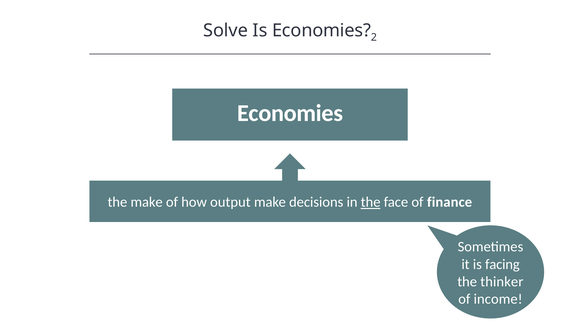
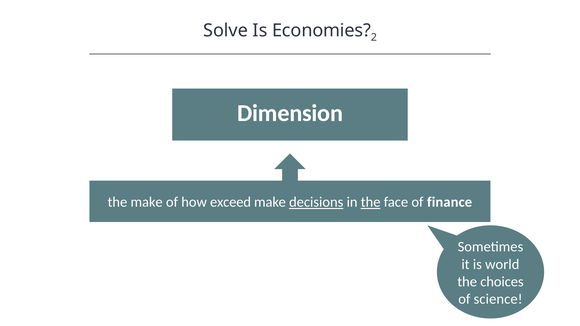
Economies at (290, 113): Economies -> Dimension
output: output -> exceed
decisions underline: none -> present
facing: facing -> world
thinker: thinker -> choices
income: income -> science
